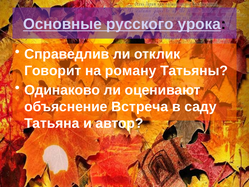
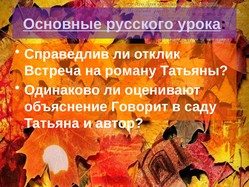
Говорит: Говорит -> Встреча
Встреча: Встреча -> Говорит
